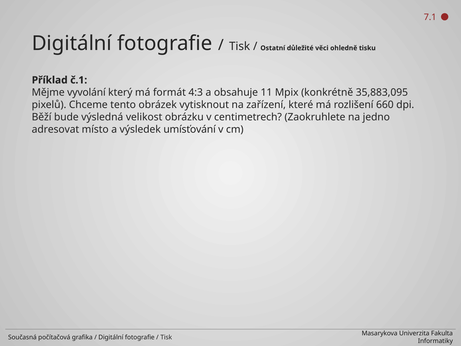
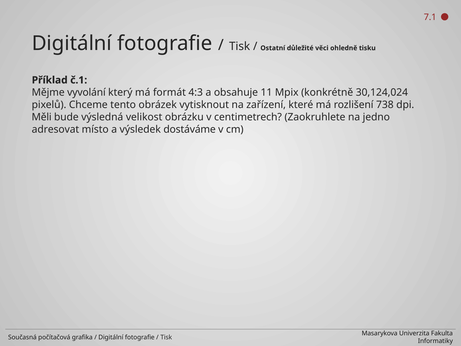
35,883,095: 35,883,095 -> 30,124,024
660: 660 -> 738
Běží: Běží -> Měli
umísťování: umísťování -> dostáváme
